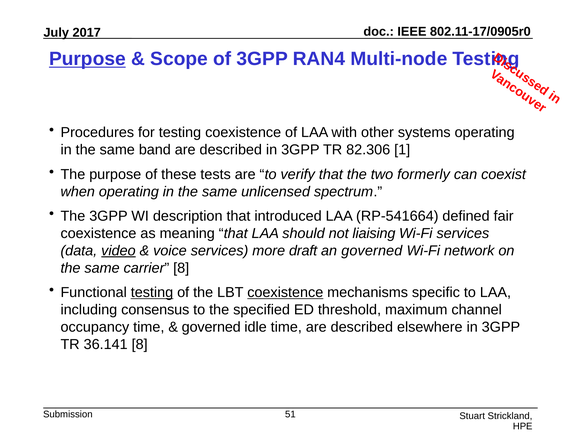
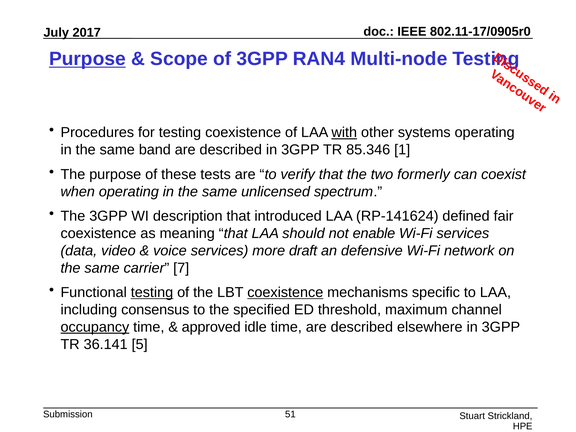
with underline: none -> present
82.306: 82.306 -> 85.346
RP-541664: RP-541664 -> RP-141624
liaising: liaising -> enable
video underline: present -> none
an governed: governed -> defensive
carrier 8: 8 -> 7
occupancy underline: none -> present
governed at (211, 327): governed -> approved
36.141 8: 8 -> 5
